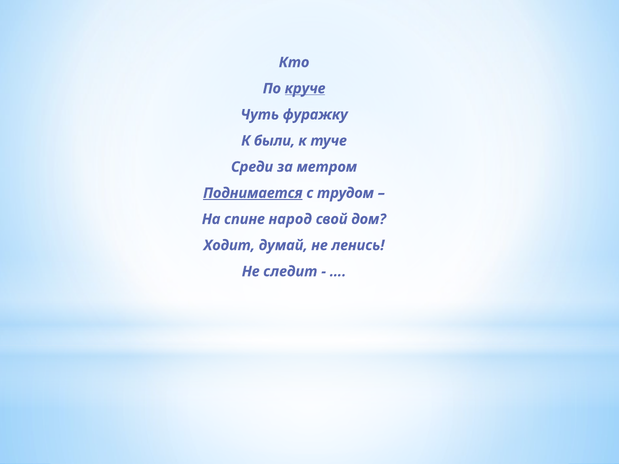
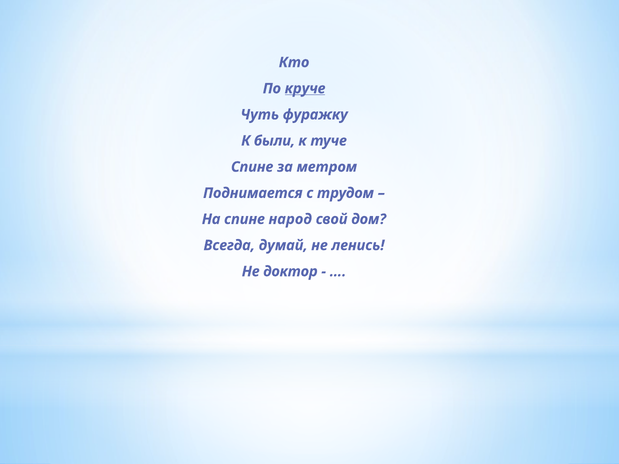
Среди at (252, 167): Среди -> Спине
Поднимается underline: present -> none
Ходит: Ходит -> Всегда
следит: следит -> доктор
